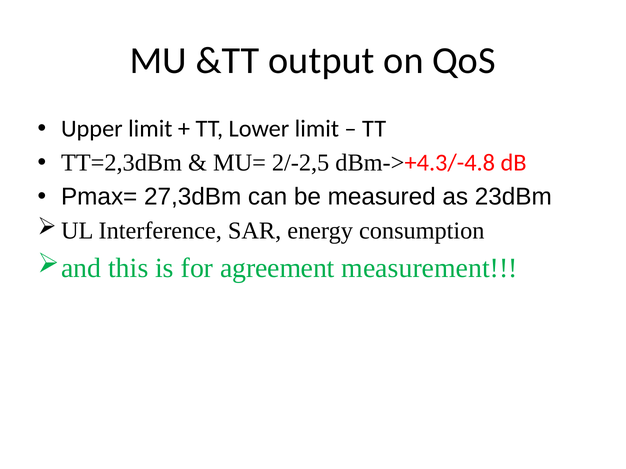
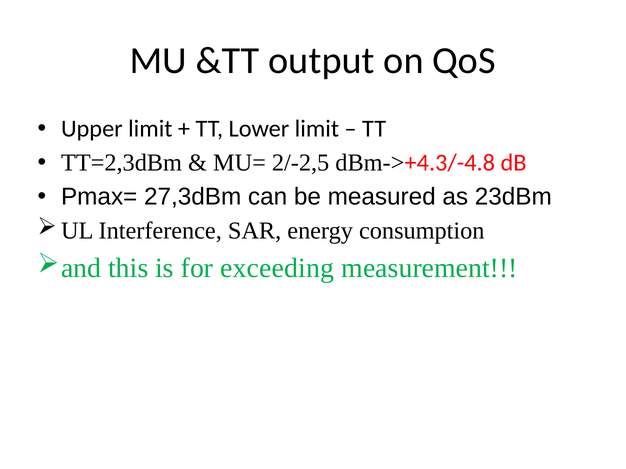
agreement: agreement -> exceeding
